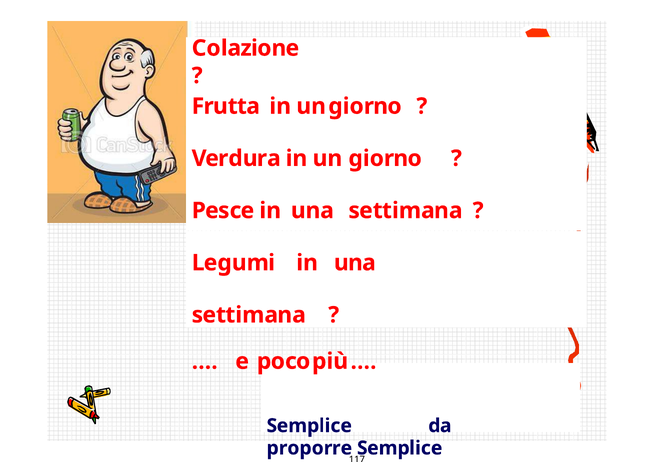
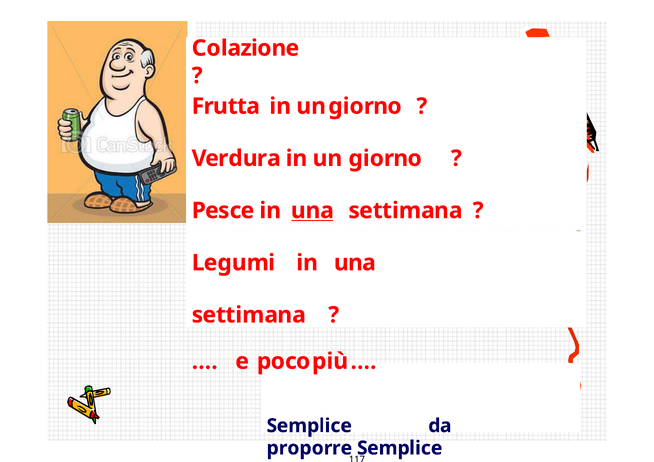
una at (312, 211) underline: none -> present
